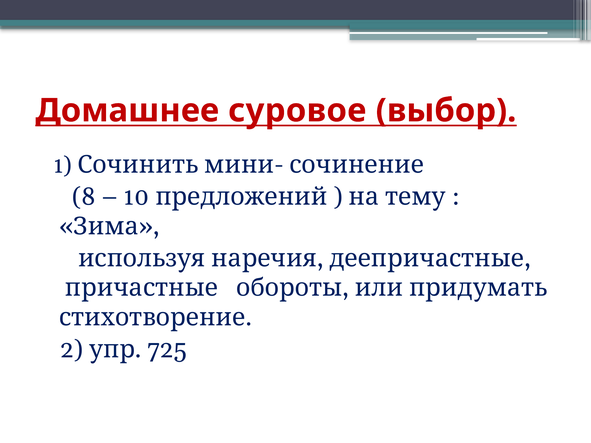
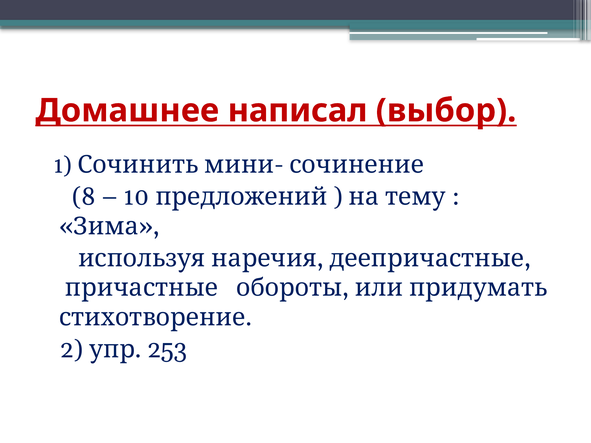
суровое: суровое -> написал
725: 725 -> 253
